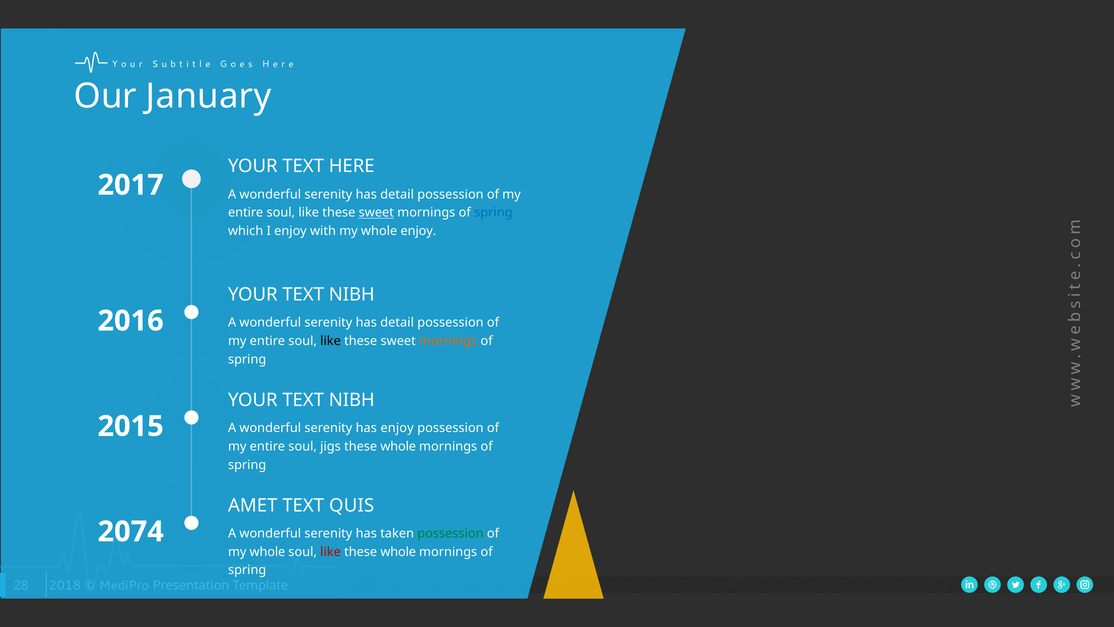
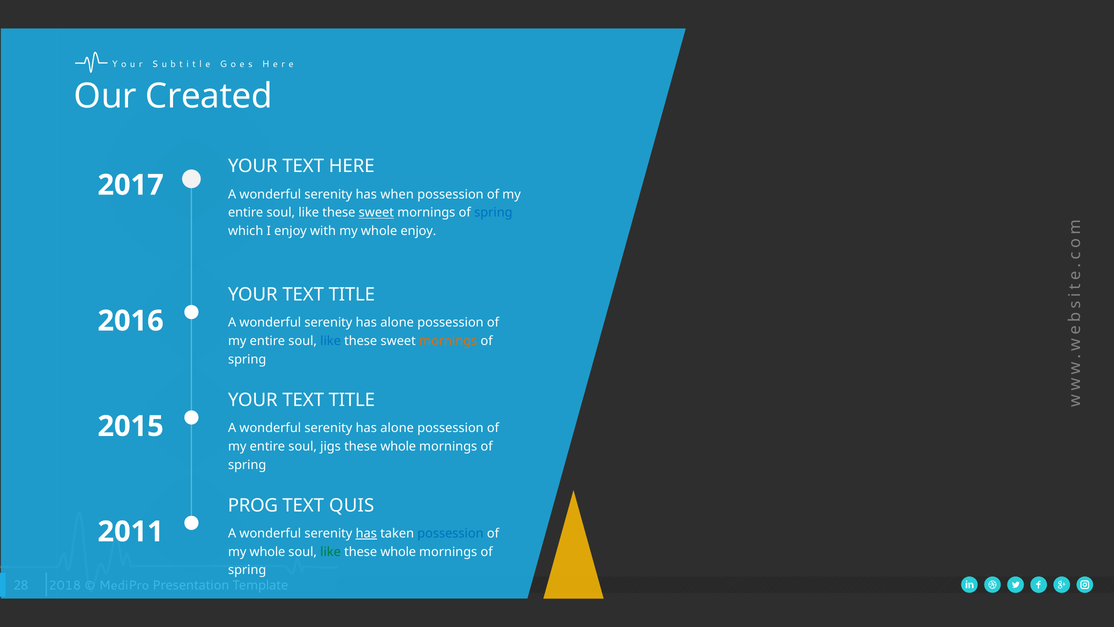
January: January -> Created
detail at (397, 194): detail -> when
NIBH at (352, 295): NIBH -> TITLE
detail at (397, 322): detail -> alone
like at (331, 341) colour: black -> blue
NIBH at (352, 400): NIBH -> TITLE
enjoy at (397, 428): enjoy -> alone
AMET: AMET -> PROG
2074: 2074 -> 2011
has at (366, 533) underline: none -> present
possession at (450, 533) colour: green -> blue
like at (331, 552) colour: red -> green
